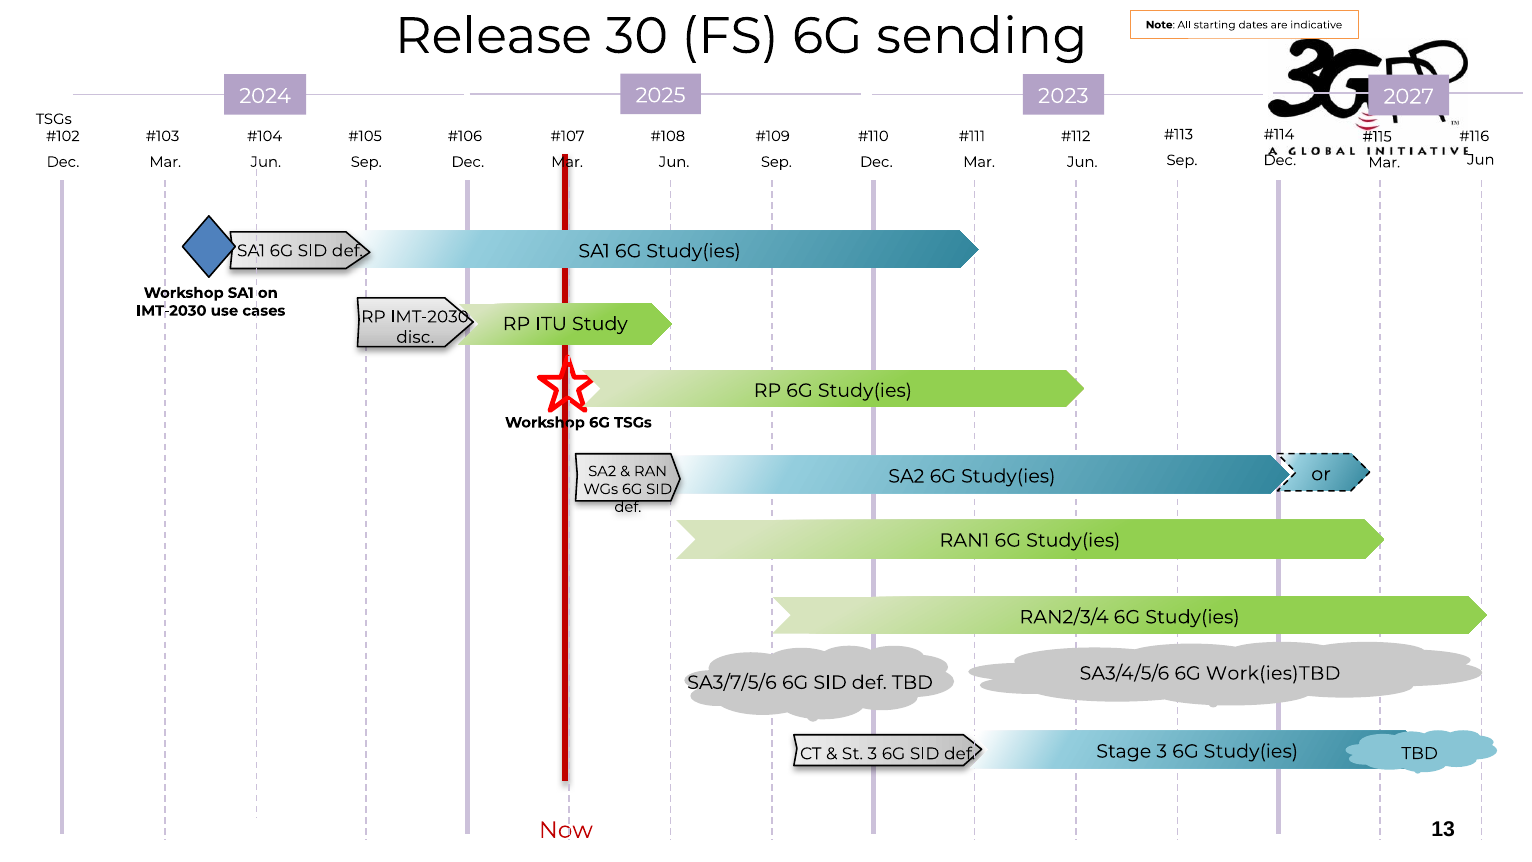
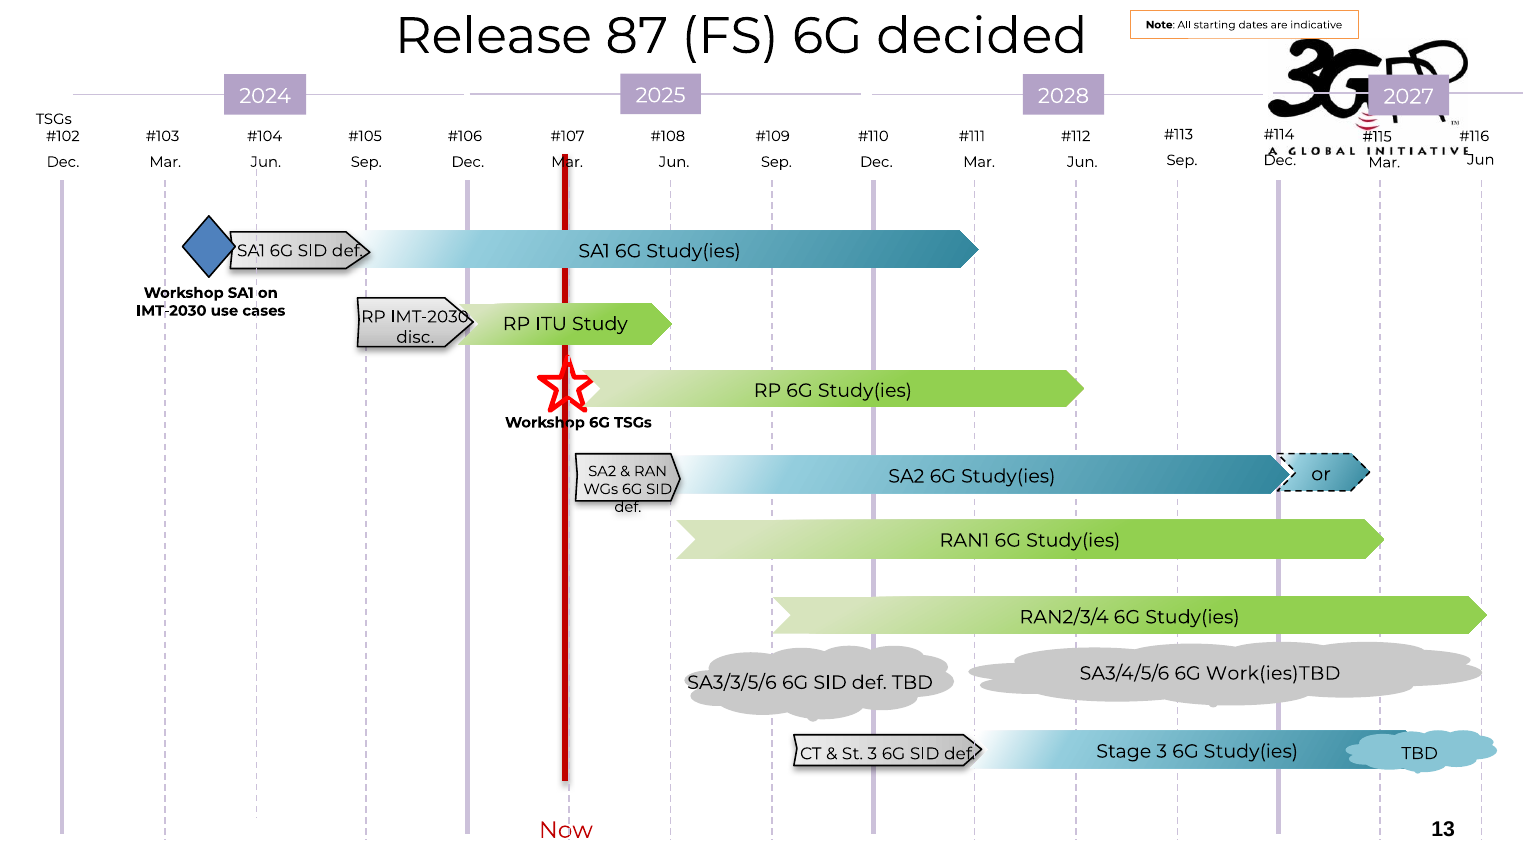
30: 30 -> 87
sending: sending -> decided
2023: 2023 -> 2028
SA3/7/5/6: SA3/7/5/6 -> SA3/3/5/6
